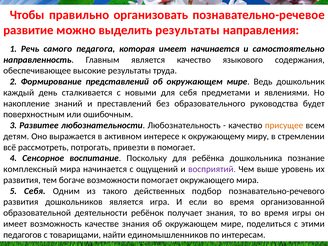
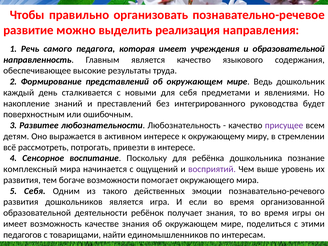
выделить результаты: результаты -> реализация
имеет начинается: начинается -> учреждения
и самостоятельно: самостоятельно -> образовательной
образовательного: образовательного -> интегрированного
присущее colour: orange -> purple
в помогает: помогает -> интересе
подбор: подбор -> эмоции
